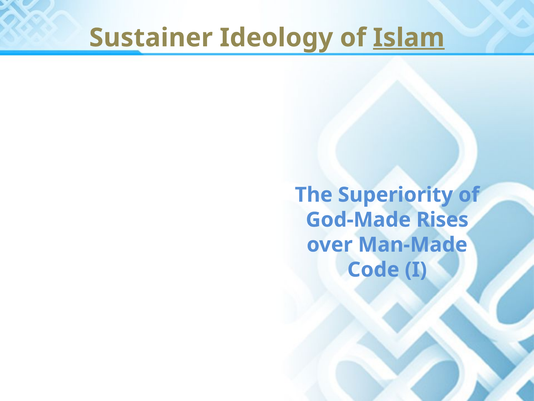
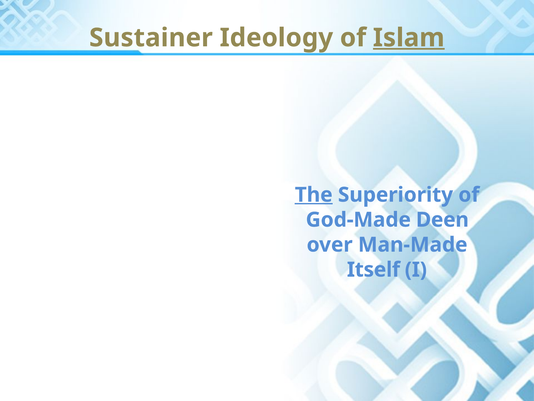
The underline: none -> present
Rises: Rises -> Deen
Code: Code -> Itself
